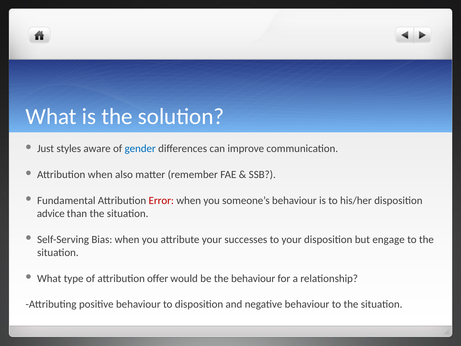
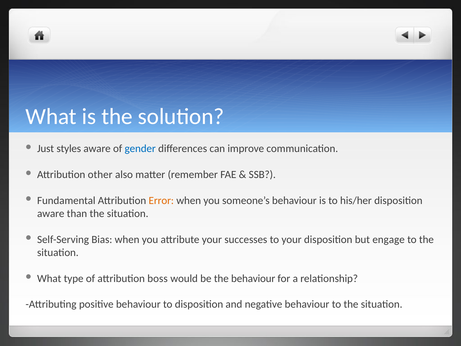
Attribution when: when -> other
Error colour: red -> orange
advice at (51, 213): advice -> aware
offer: offer -> boss
